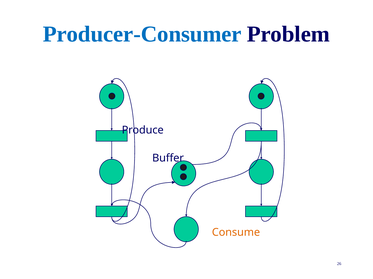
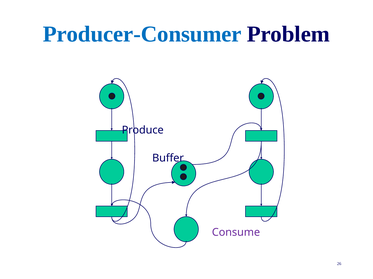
Consume colour: orange -> purple
